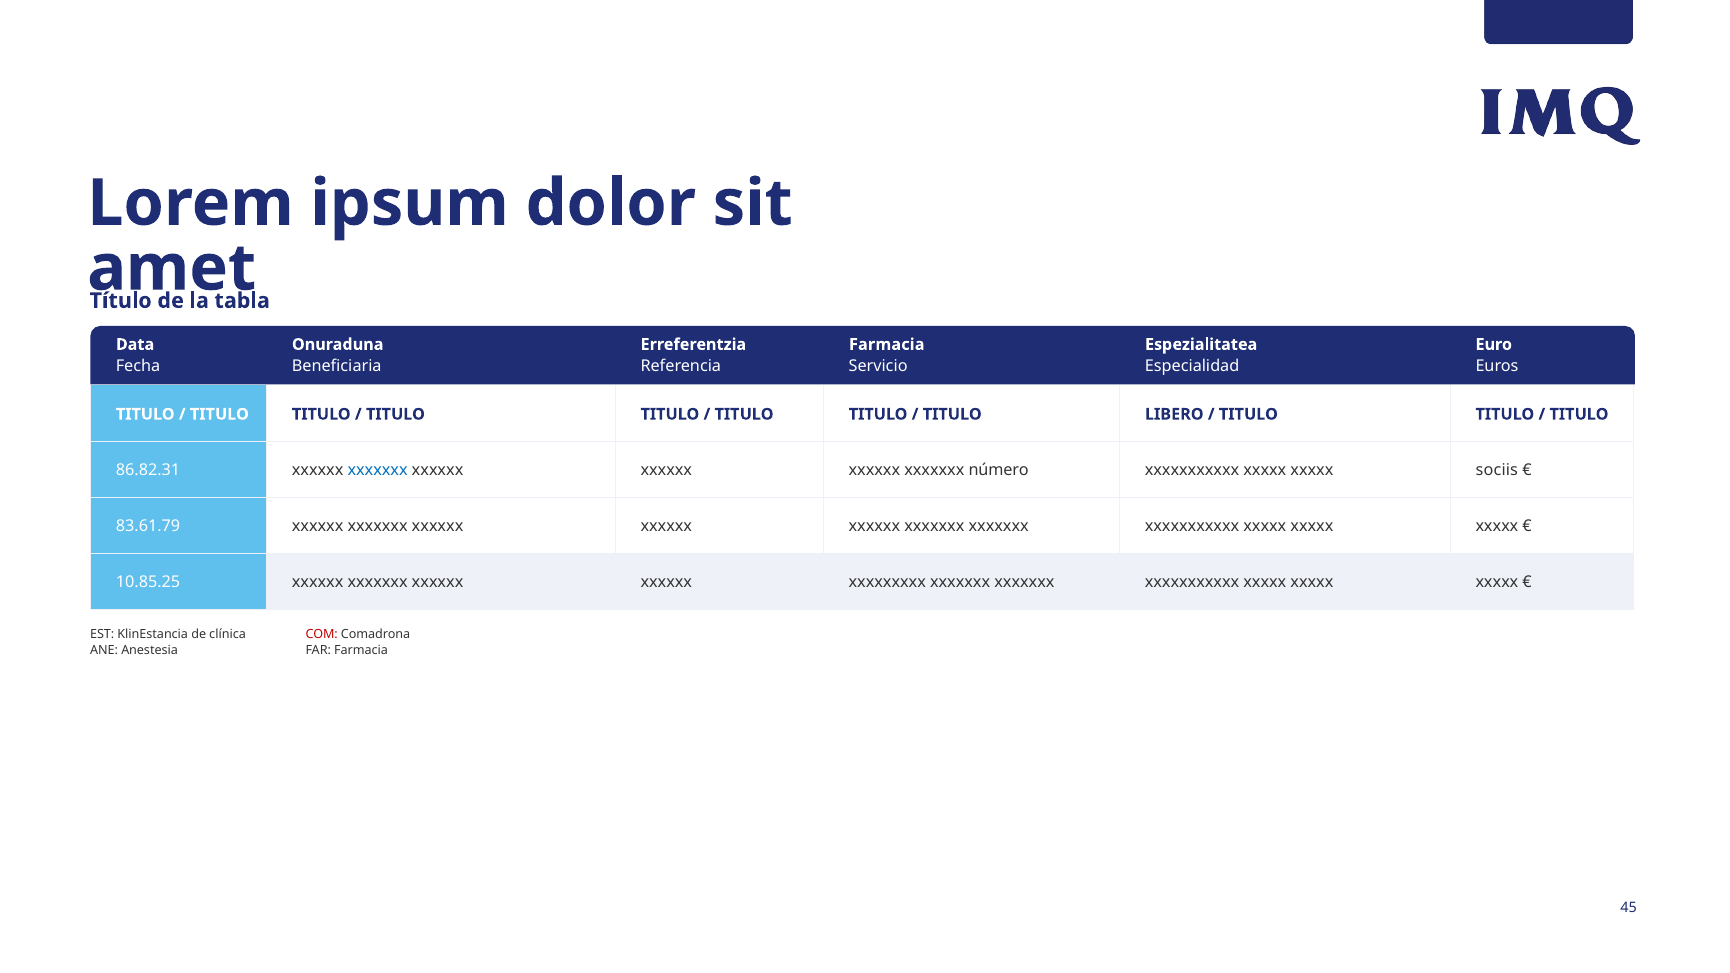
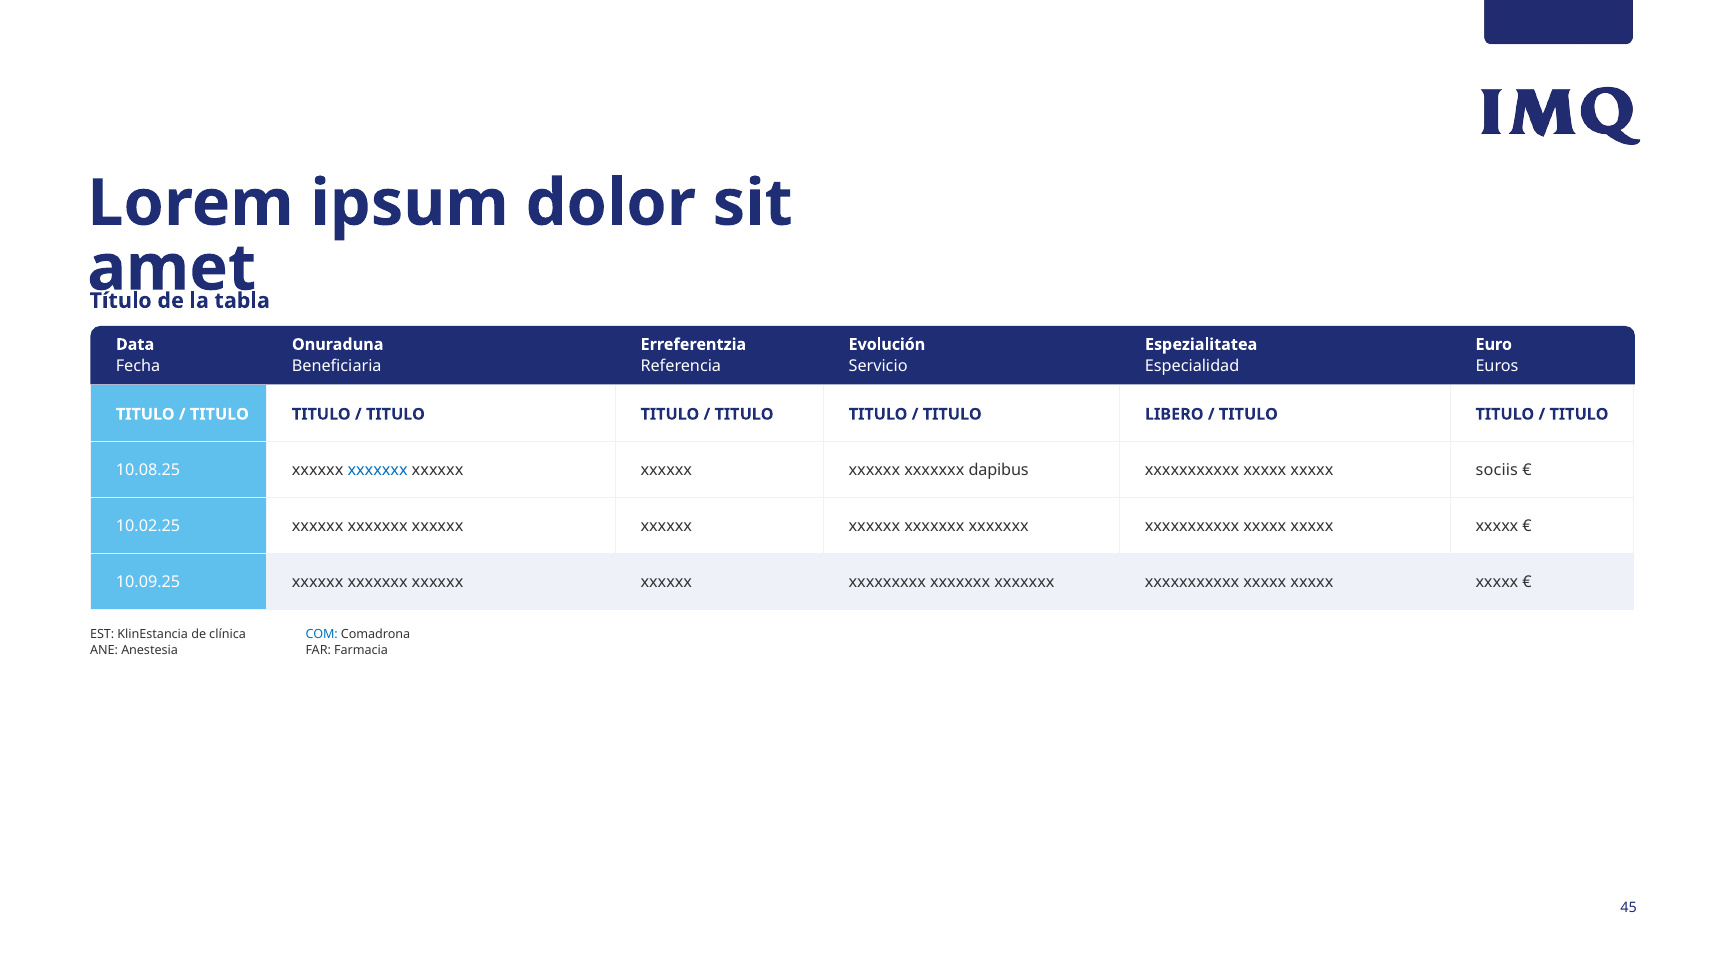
Farmacia at (887, 345): Farmacia -> Evolución
86.82.31: 86.82.31 -> 10.08.25
número: número -> dapibus
83.61.79: 83.61.79 -> 10.02.25
10.85.25: 10.85.25 -> 10.09.25
COM colour: red -> blue
